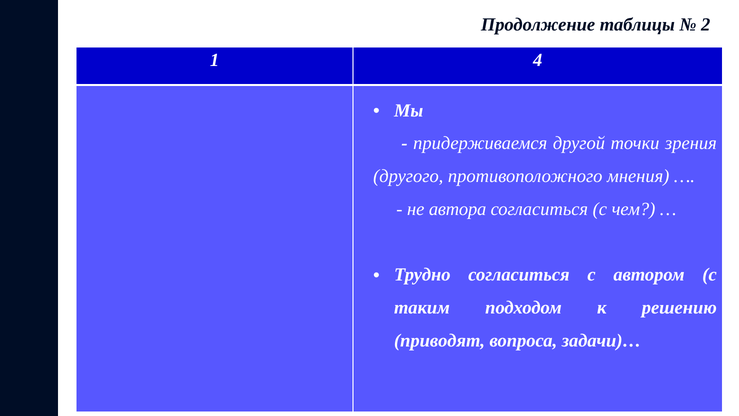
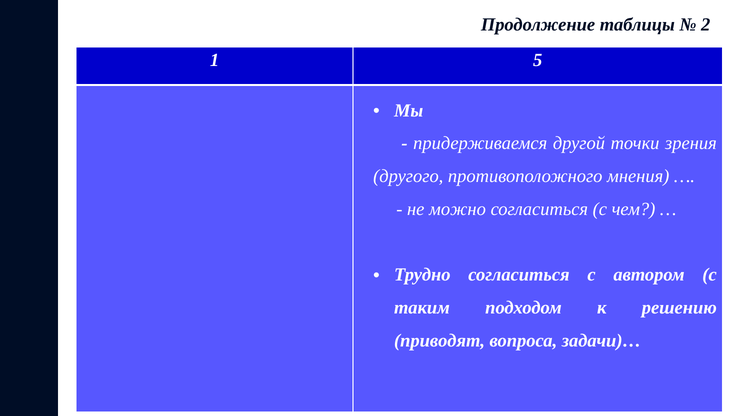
4: 4 -> 5
автора: автора -> можно
